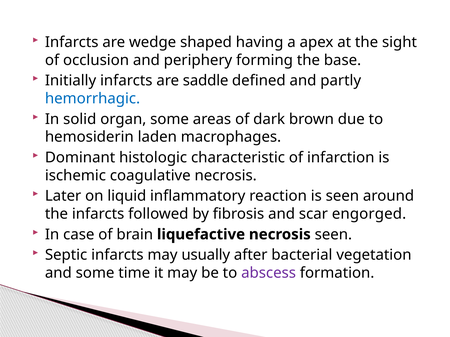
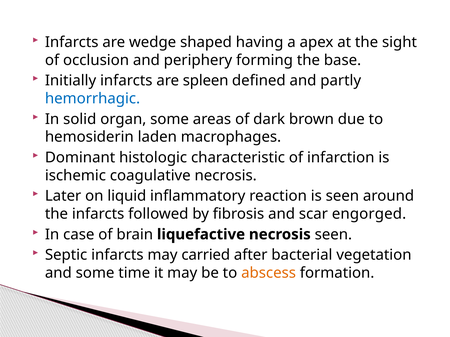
saddle: saddle -> spleen
usually: usually -> carried
abscess colour: purple -> orange
